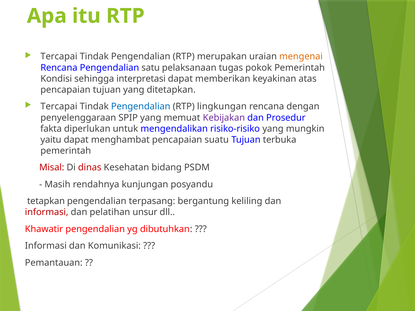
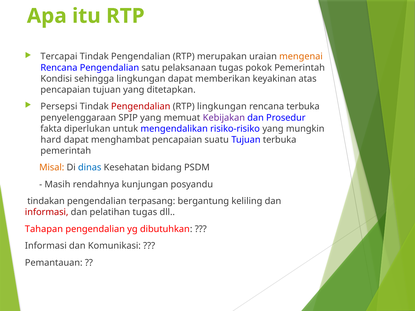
sehingga interpretasi: interpretasi -> lingkungan
Tercapai at (59, 107): Tercapai -> Persepsi
Pengendalian at (141, 107) colour: blue -> red
rencana dengan: dengan -> terbuka
yaitu: yaitu -> hard
Misal colour: red -> orange
dinas colour: red -> blue
tetapkan: tetapkan -> tindakan
pelatihan unsur: unsur -> tugas
Khawatir: Khawatir -> Tahapan
